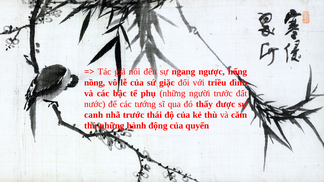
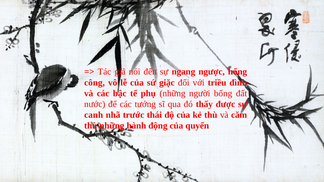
nồng: nồng -> công
người trước: trước -> bổng
